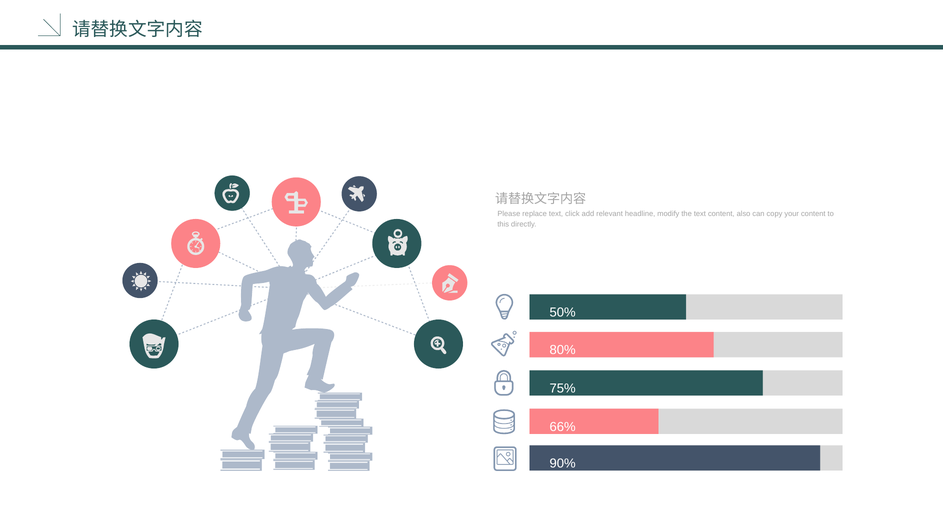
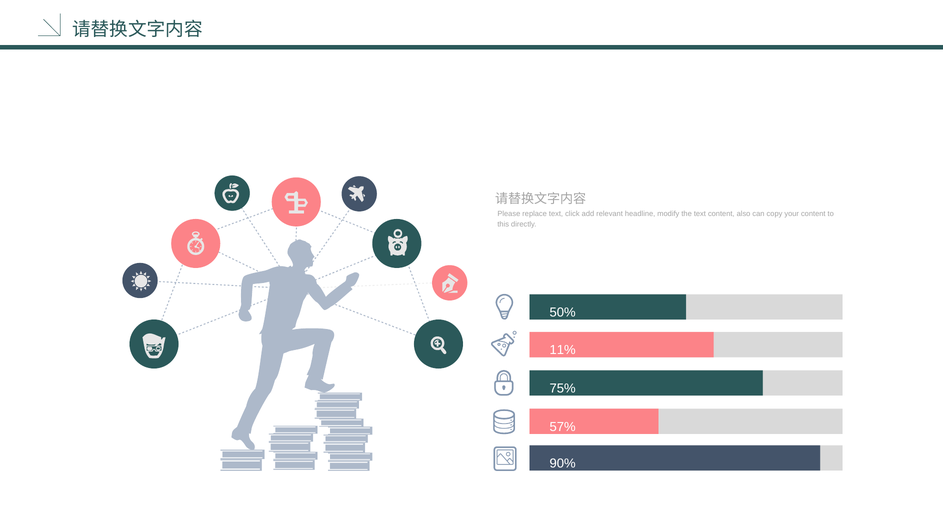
80%: 80% -> 11%
66%: 66% -> 57%
